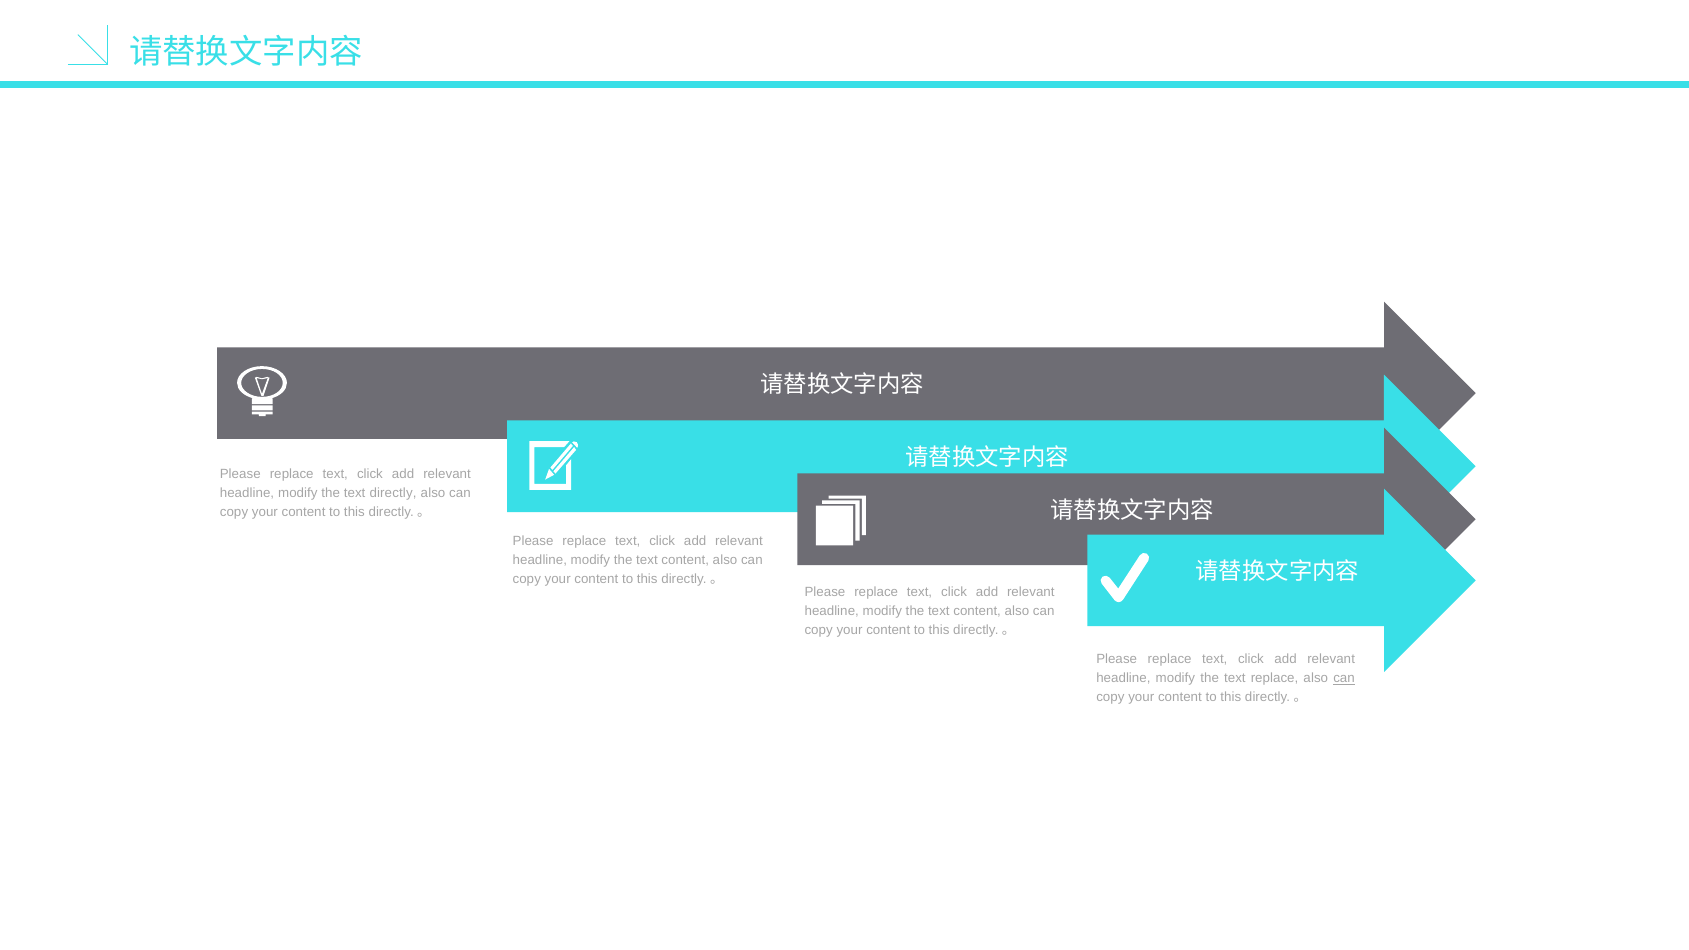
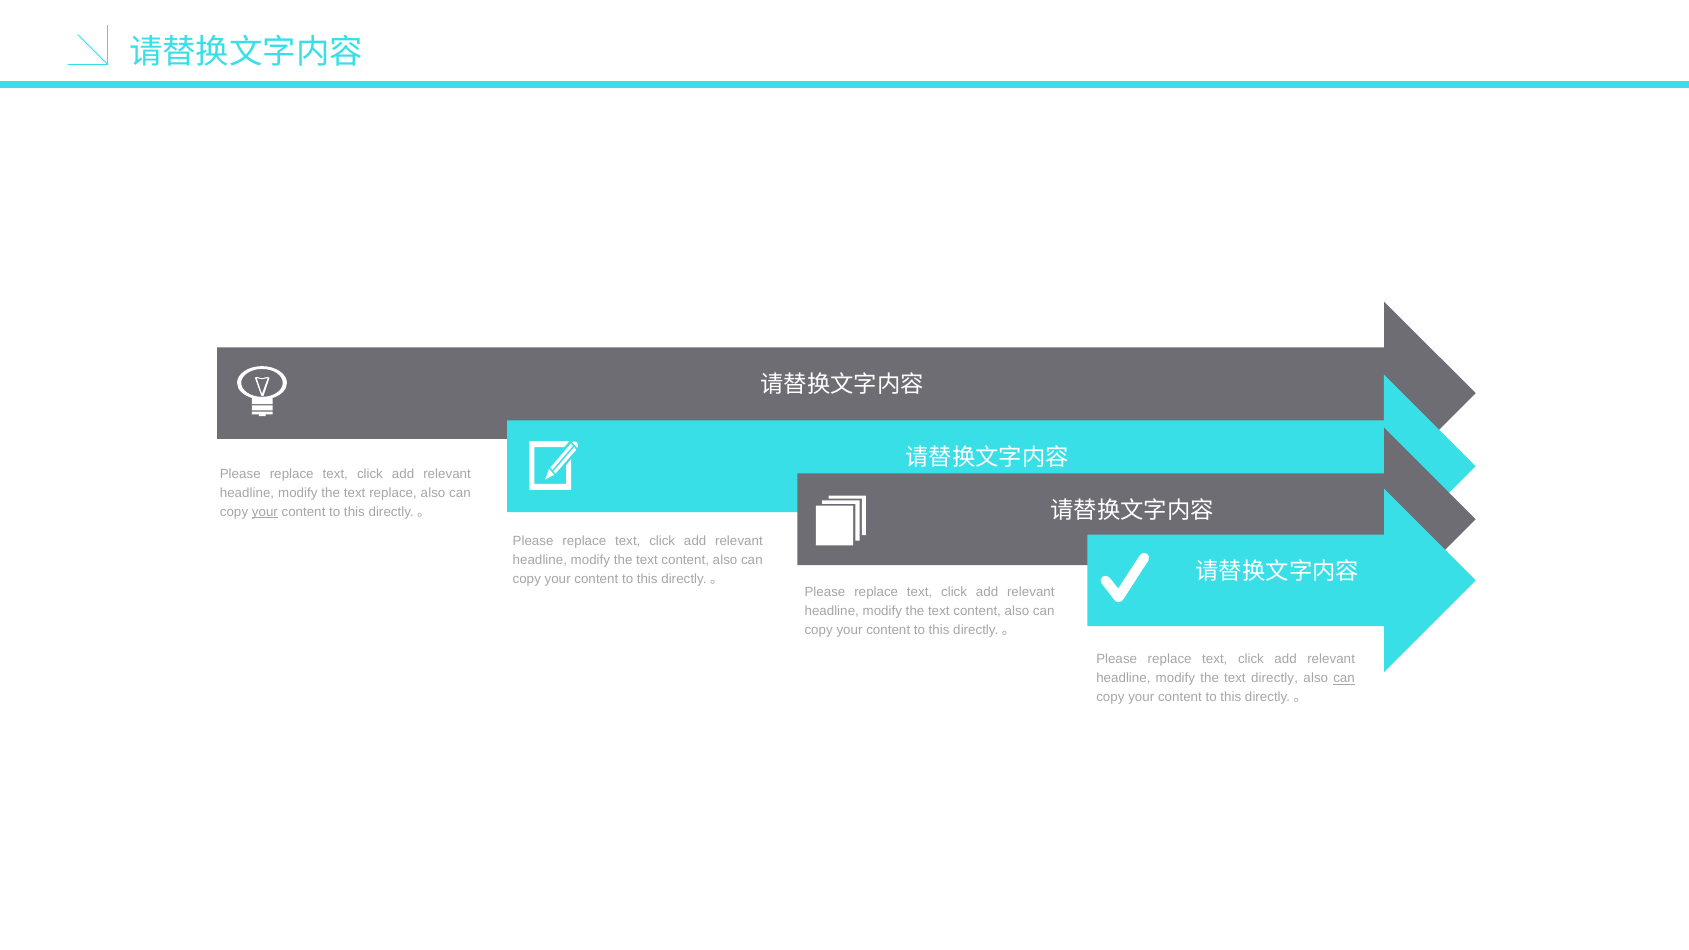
text directly: directly -> replace
your at (265, 512) underline: none -> present
text replace: replace -> directly
